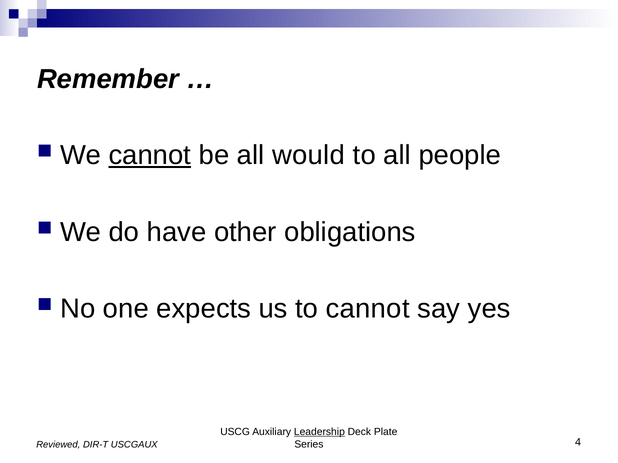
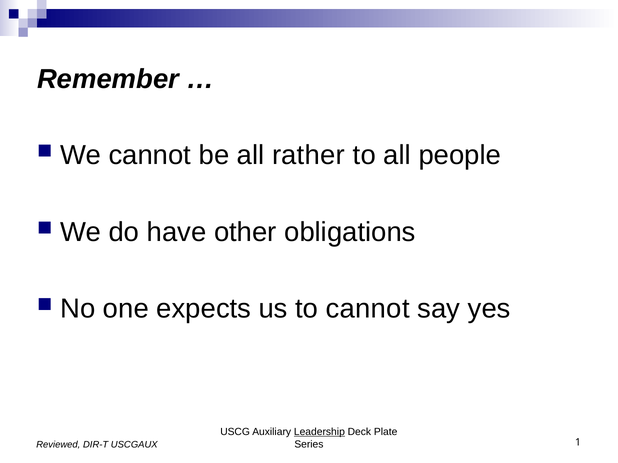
cannot at (150, 155) underline: present -> none
would: would -> rather
4: 4 -> 1
